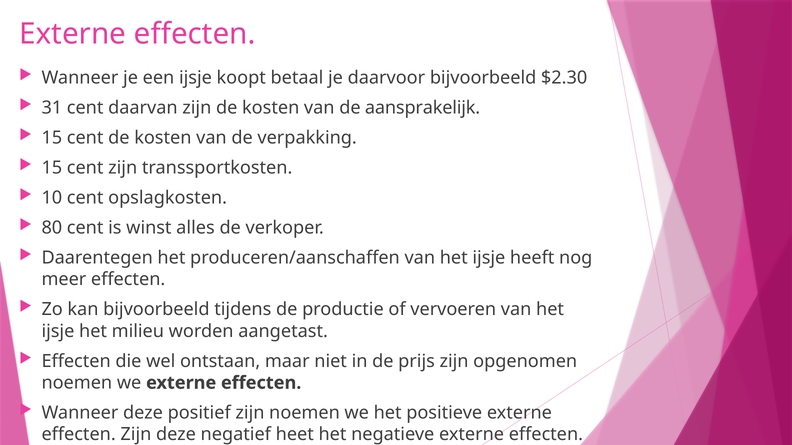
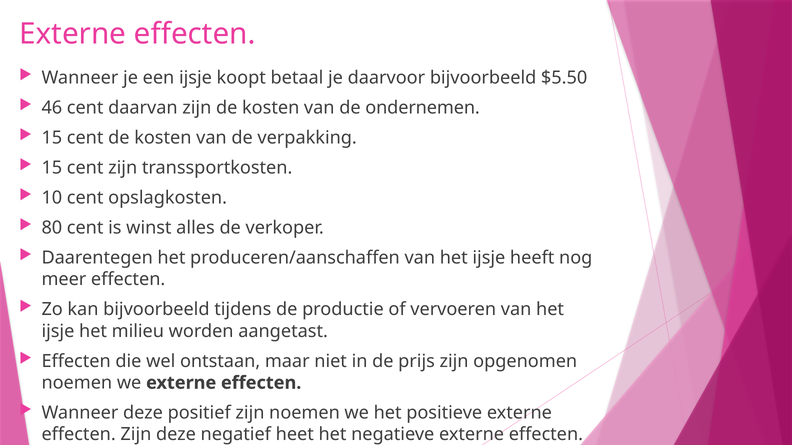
$2.30: $2.30 -> $5.50
31: 31 -> 46
aansprakelijk: aansprakelijk -> ondernemen
